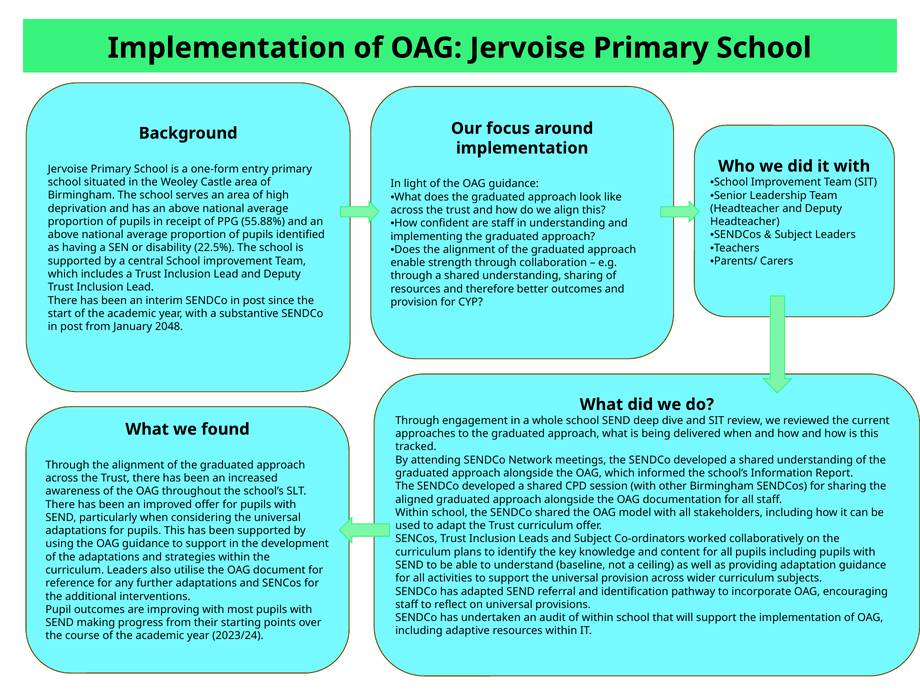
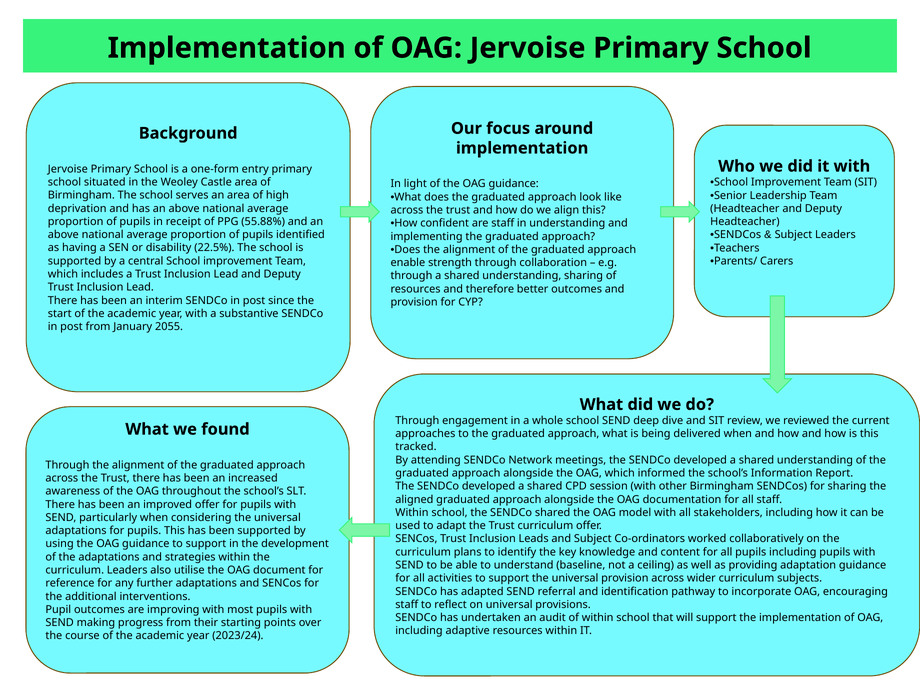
2048: 2048 -> 2055
